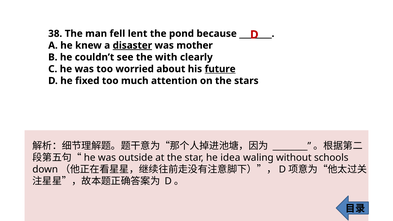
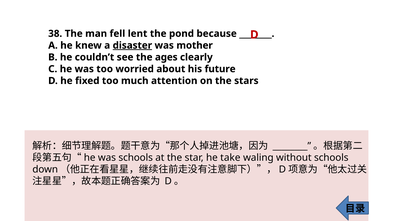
with: with -> ages
future underline: present -> none
was outside: outside -> schools
idea: idea -> take
